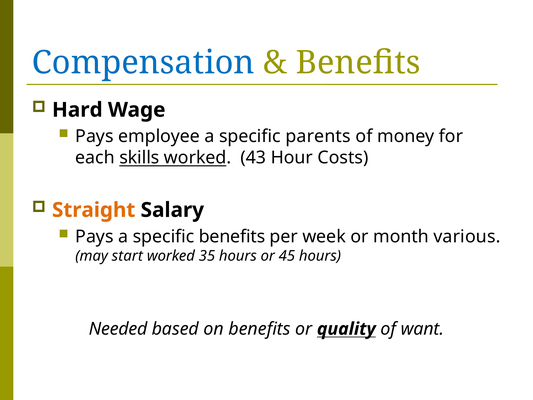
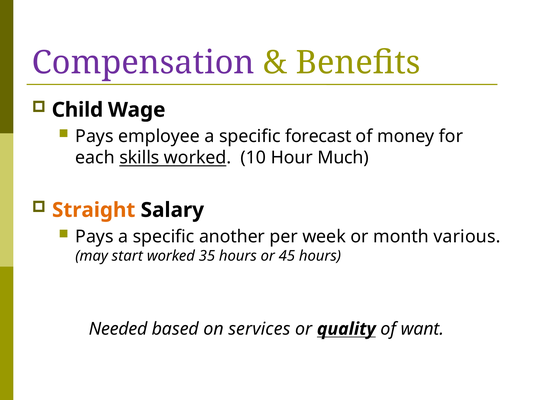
Compensation colour: blue -> purple
Hard: Hard -> Child
parents: parents -> forecast
43: 43 -> 10
Costs: Costs -> Much
specific benefits: benefits -> another
on benefits: benefits -> services
